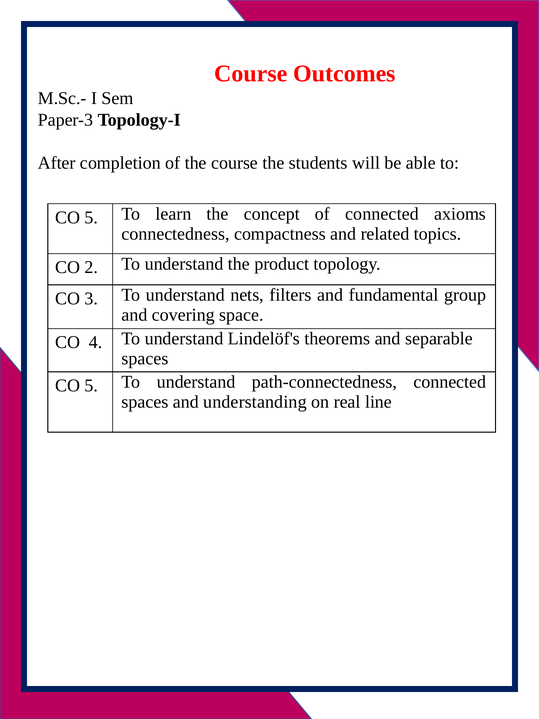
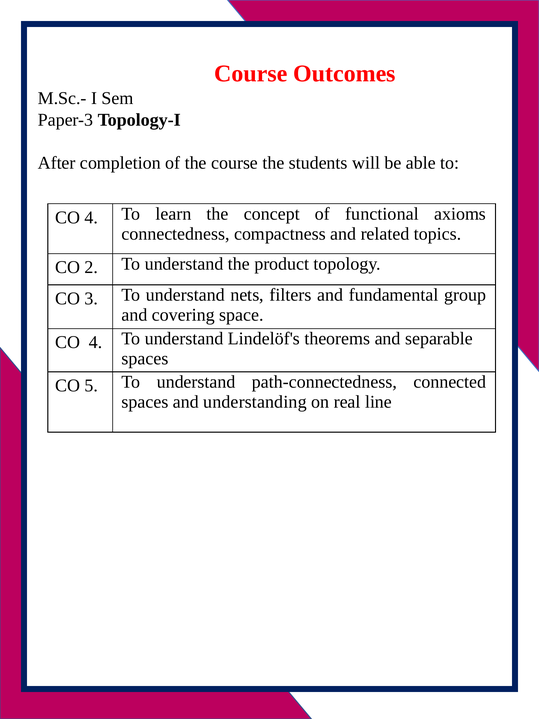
5 at (91, 217): 5 -> 4
of connected: connected -> functional
